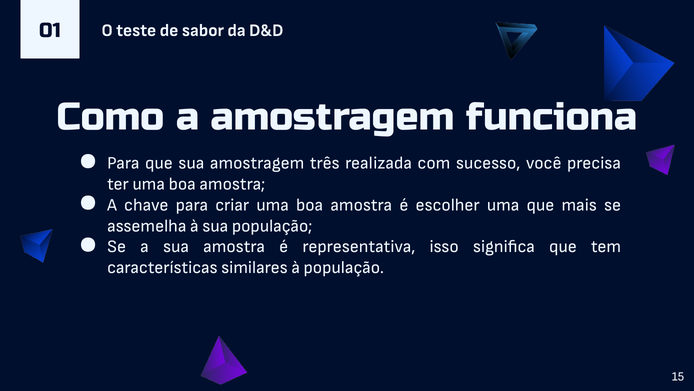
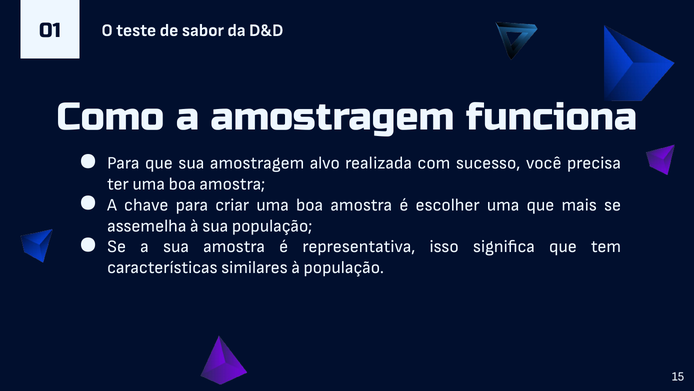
três: três -> alvo
